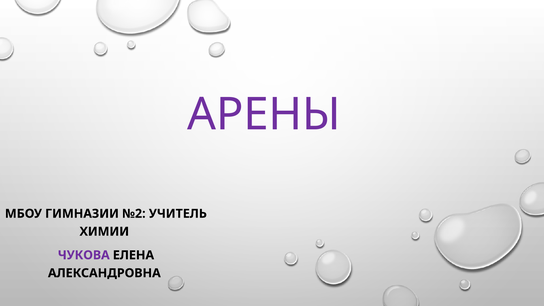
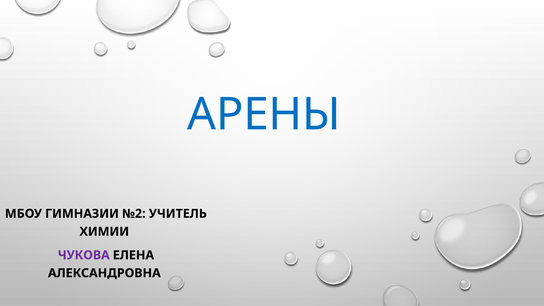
АРЕНЫ colour: purple -> blue
